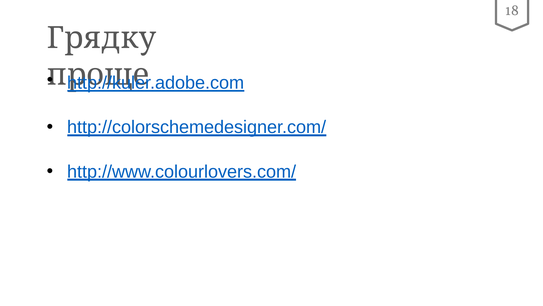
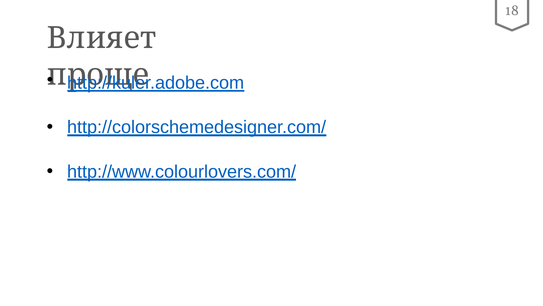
Грядку: Грядку -> Влияет
